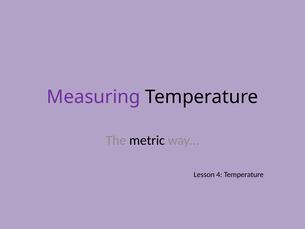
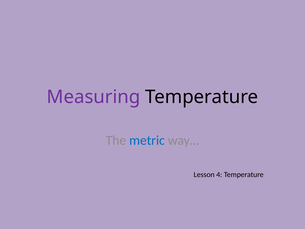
metric colour: black -> blue
